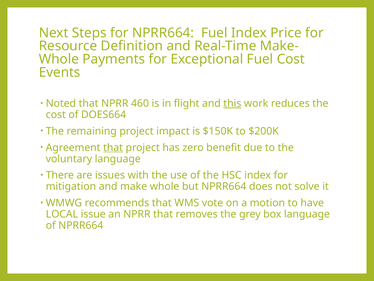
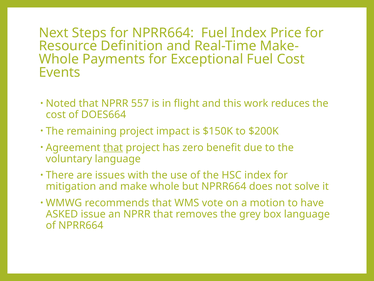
460: 460 -> 557
this underline: present -> none
LOCAL: LOCAL -> ASKED
